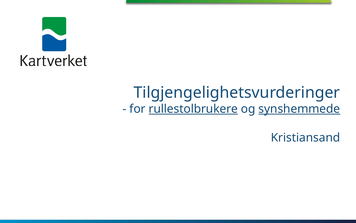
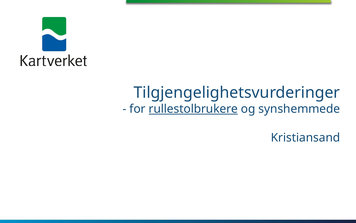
synshemmede underline: present -> none
